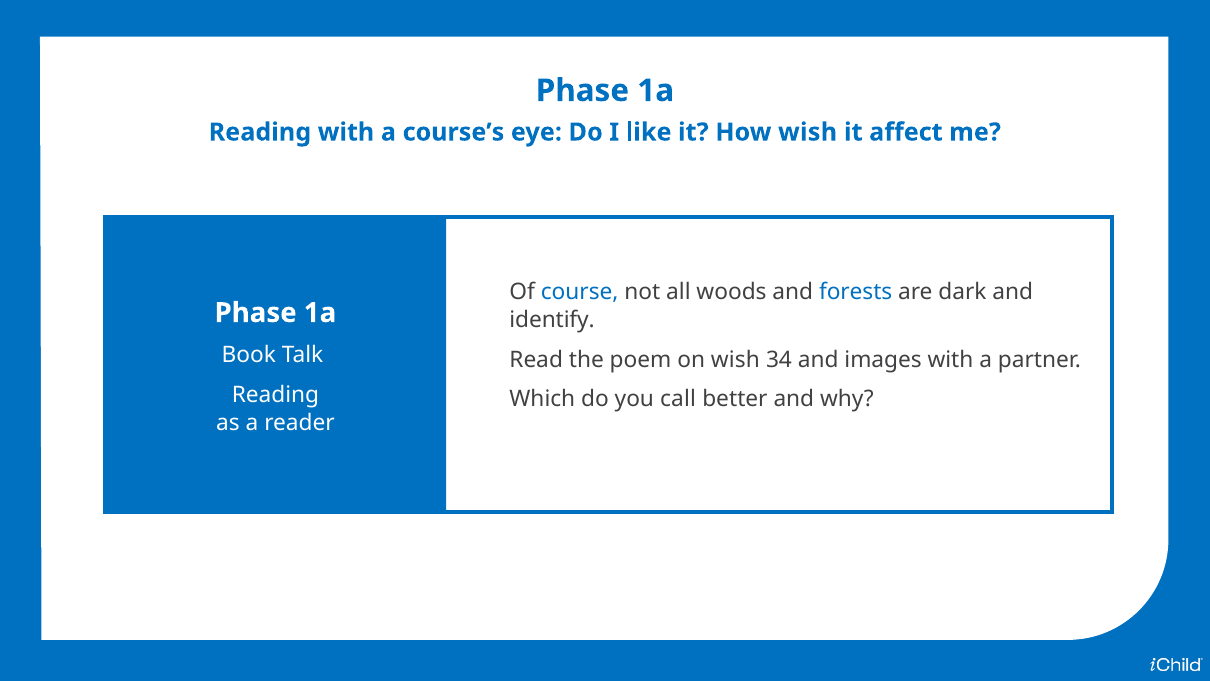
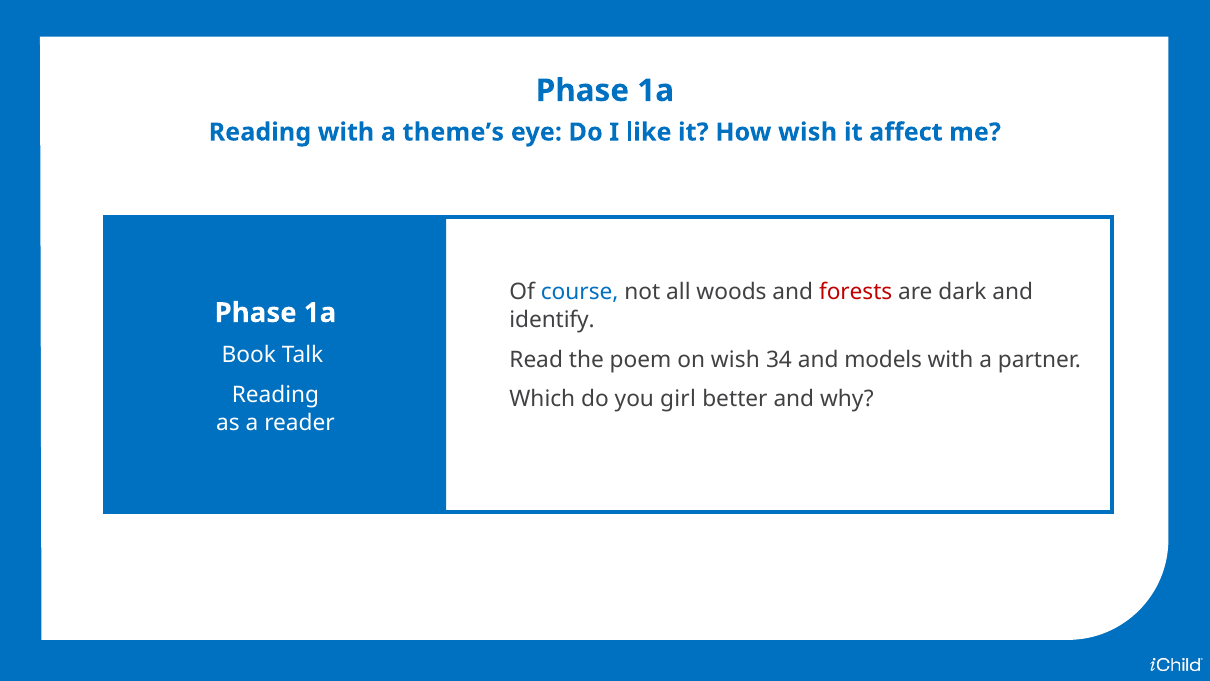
course’s: course’s -> theme’s
forests colour: blue -> red
images: images -> models
call: call -> girl
